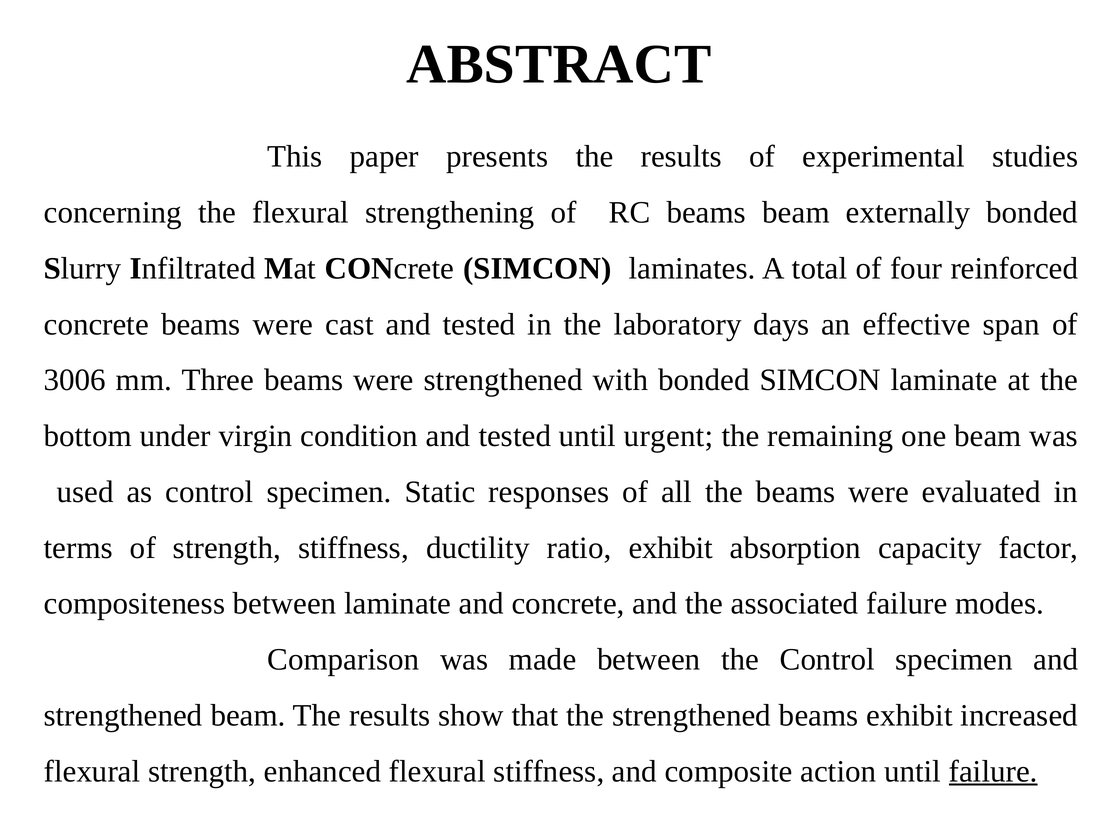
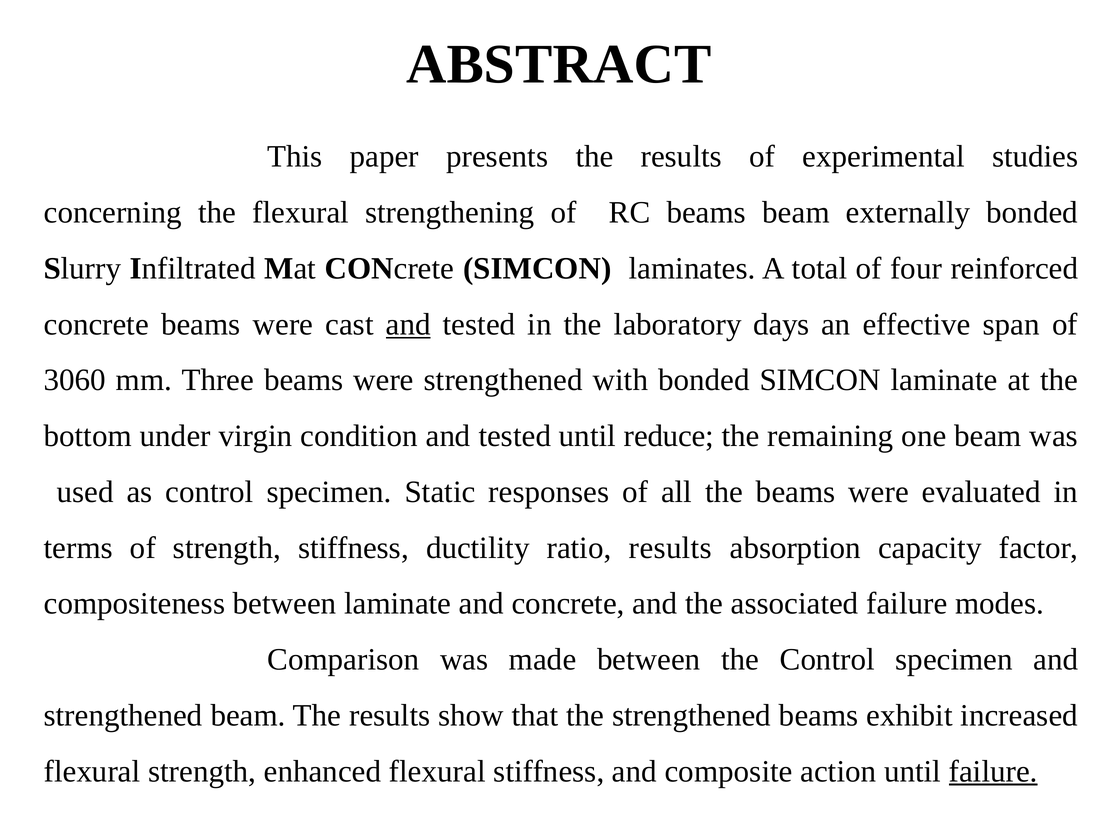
and at (408, 325) underline: none -> present
3006: 3006 -> 3060
urgent: urgent -> reduce
ratio exhibit: exhibit -> results
